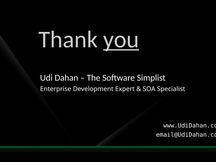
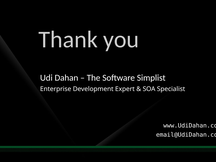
you underline: present -> none
